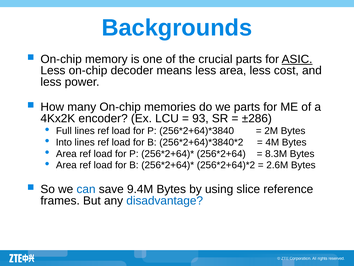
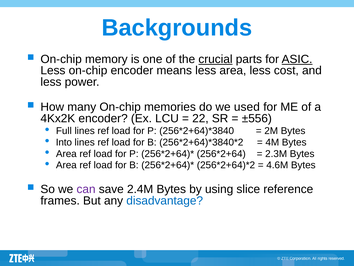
crucial underline: none -> present
on-chip decoder: decoder -> encoder
we parts: parts -> used
93: 93 -> 22
±286: ±286 -> ±556
8.3M: 8.3M -> 2.3M
2.6M: 2.6M -> 4.6M
can colour: blue -> purple
9.4M: 9.4M -> 2.4M
